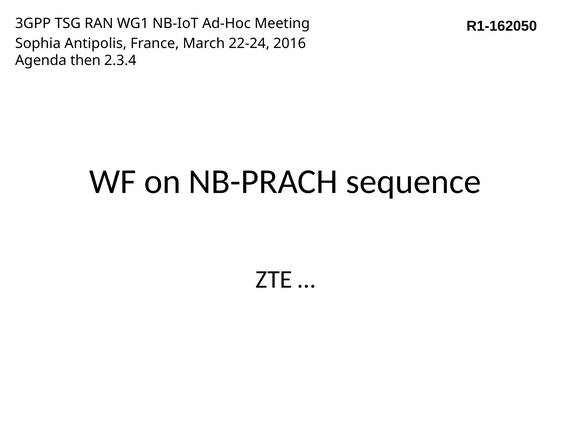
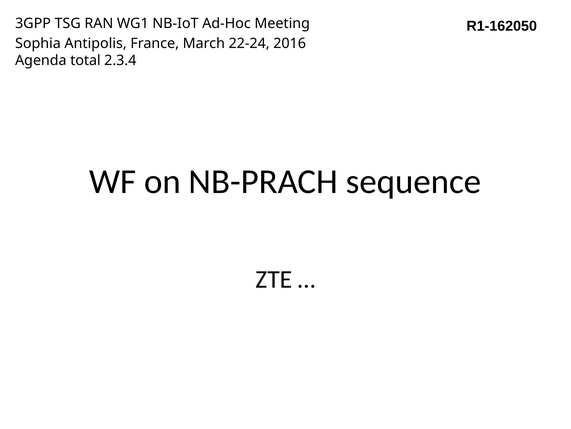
then: then -> total
